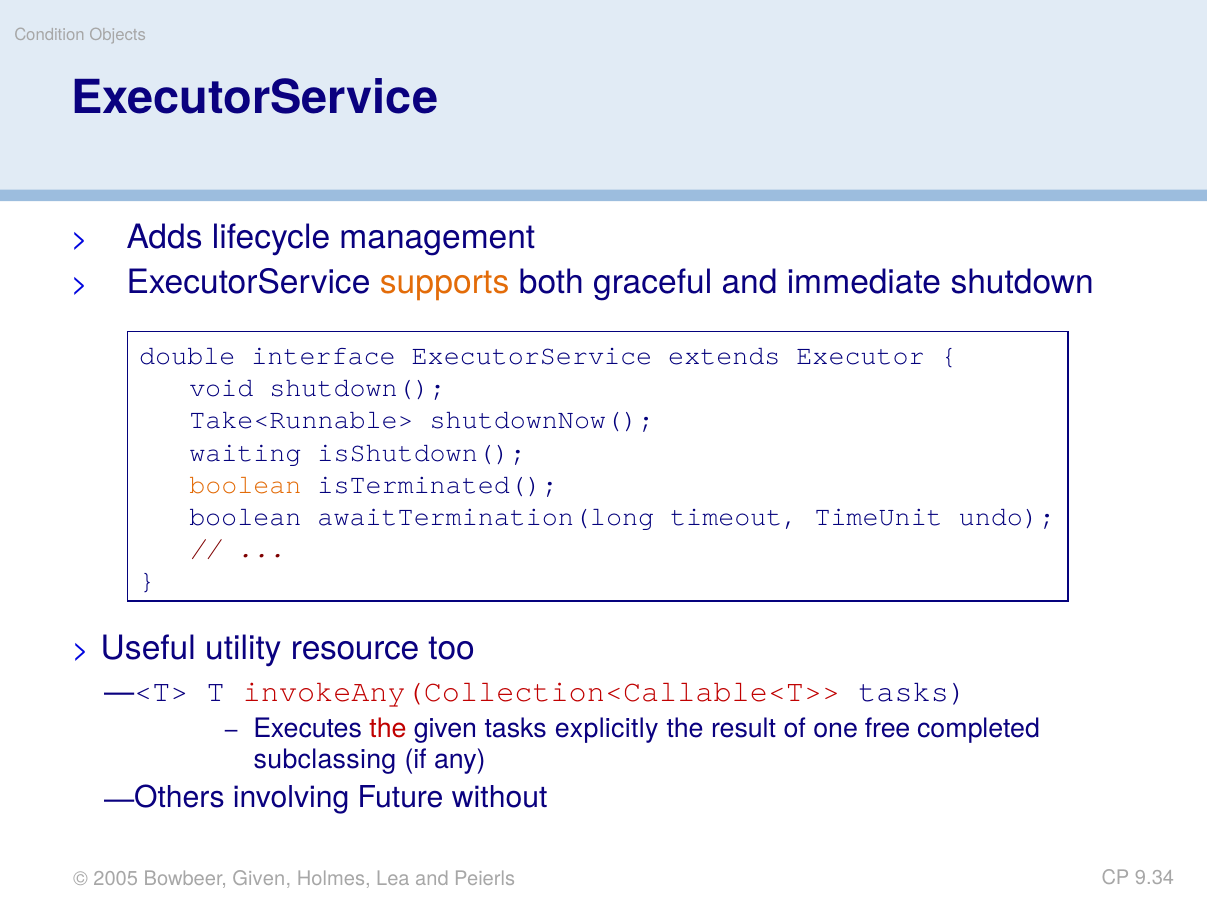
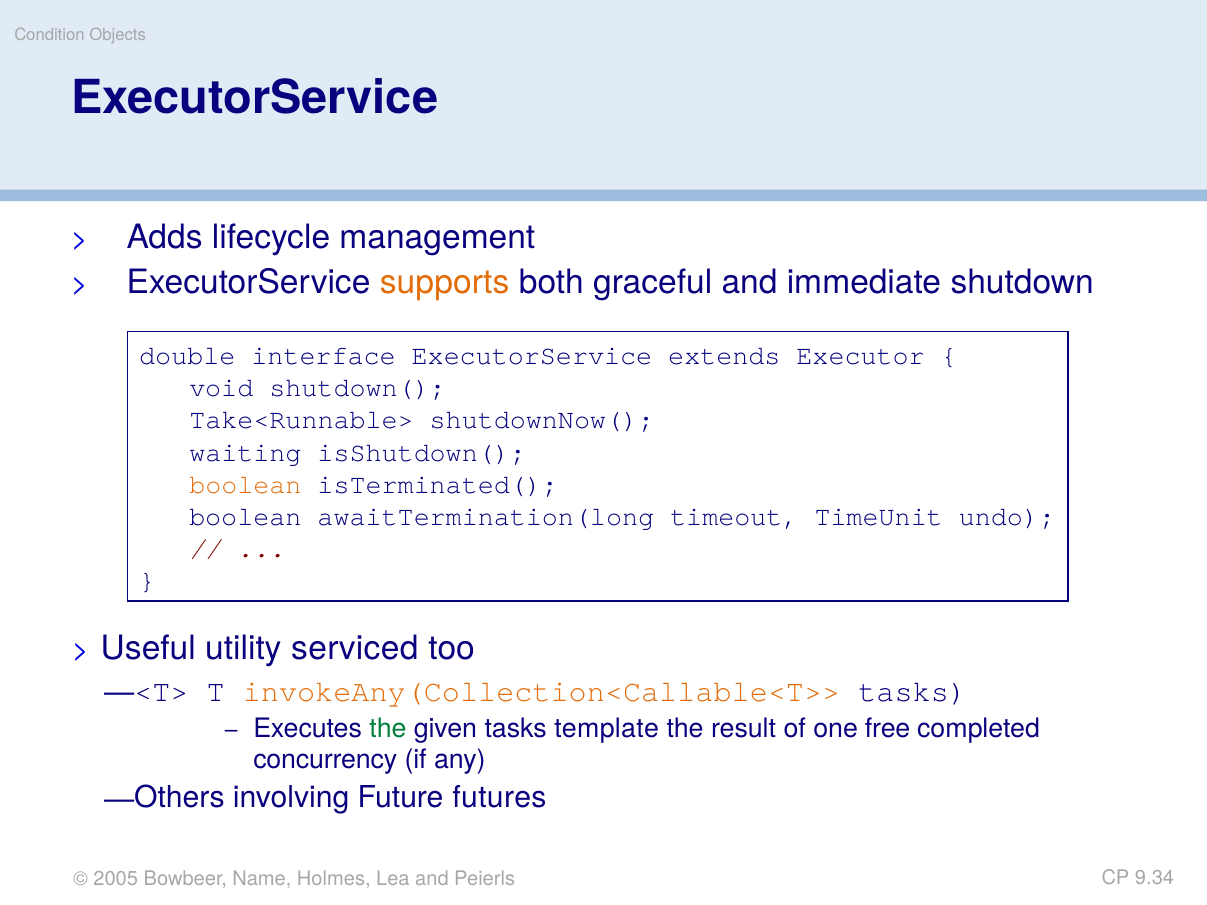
resource: resource -> serviced
invokeAny(Collection<Callable<T>> colour: red -> orange
the at (388, 729) colour: red -> green
explicitly: explicitly -> template
subclassing: subclassing -> concurrency
without: without -> futures
Given at (262, 879): Given -> Name
